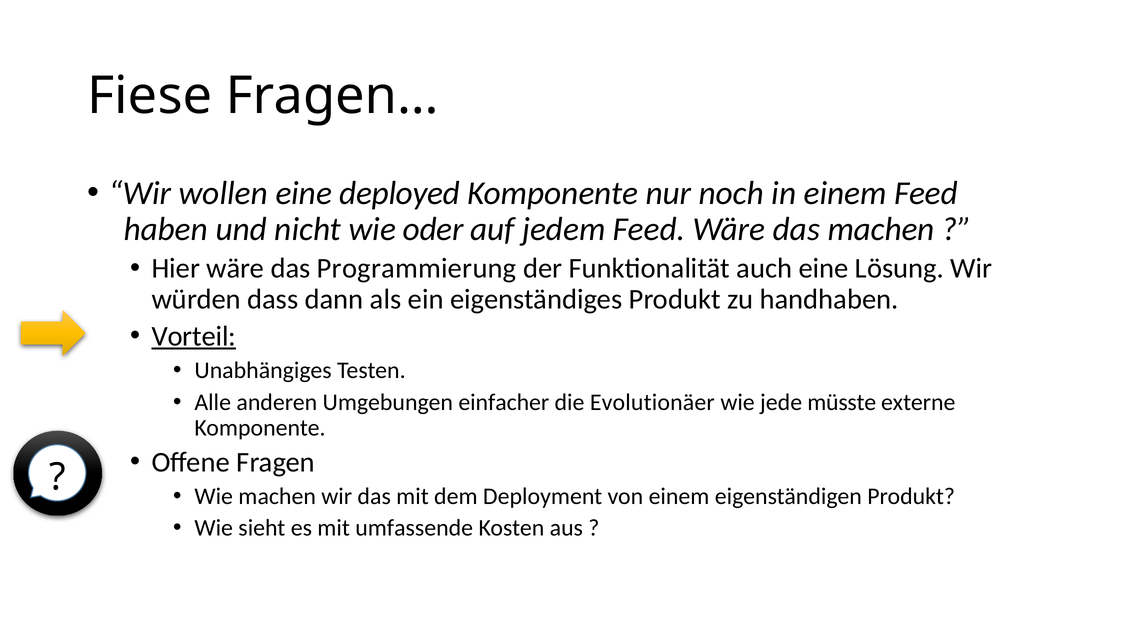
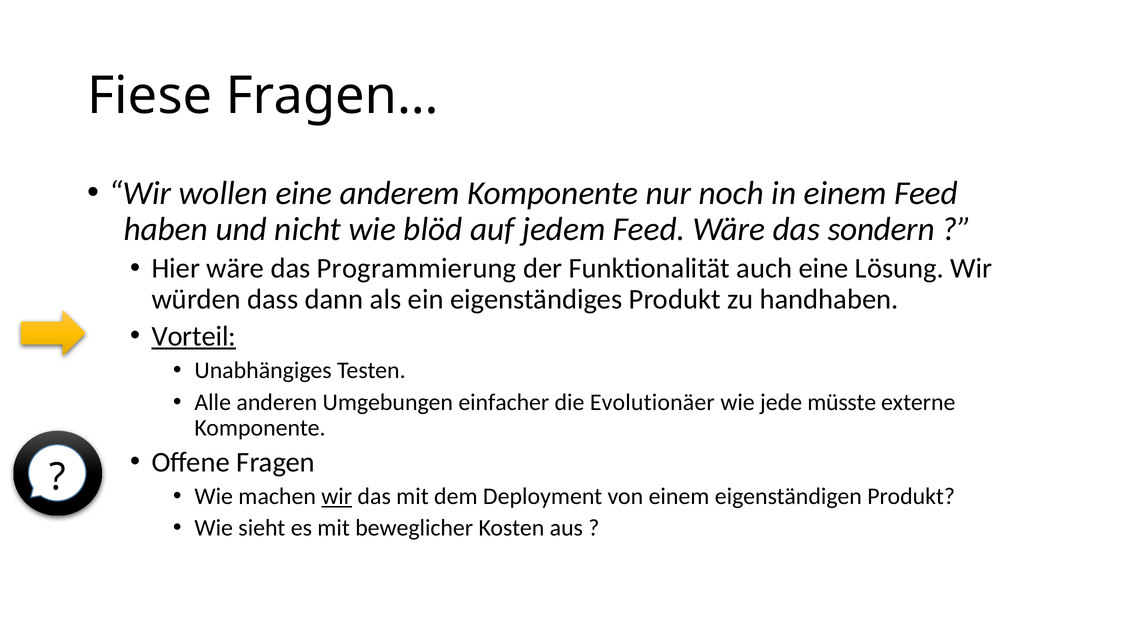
deployed: deployed -> anderem
oder: oder -> blöd
das machen: machen -> sondern
wir at (337, 497) underline: none -> present
umfassende: umfassende -> beweglicher
